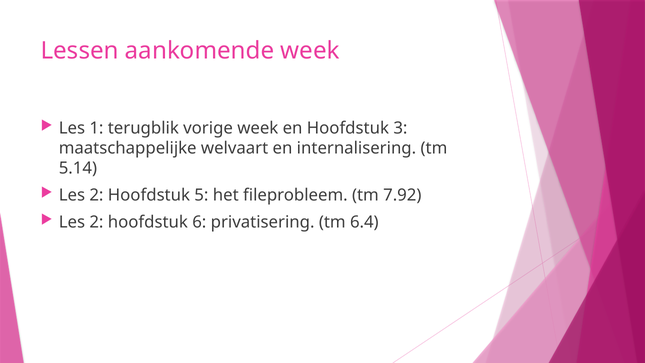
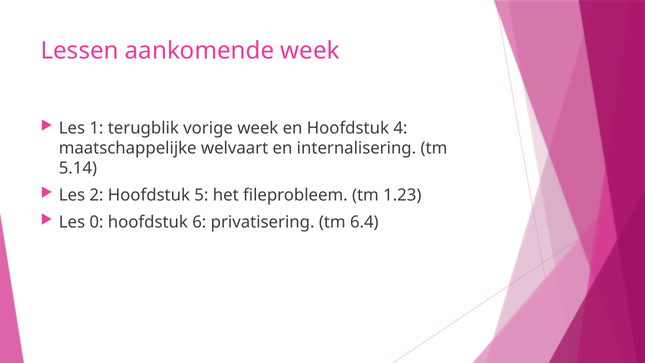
3: 3 -> 4
7.92: 7.92 -> 1.23
2 at (96, 222): 2 -> 0
